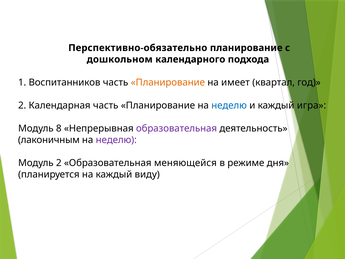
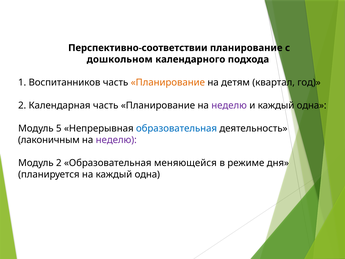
Перспективно-обязательно: Перспективно-обязательно -> Перспективно-соответствии
имеет: имеет -> детям
неделю at (229, 105) colour: blue -> purple
и каждый игра: игра -> одна
8: 8 -> 5
образовательная at (177, 128) colour: purple -> blue
на каждый виду: виду -> одна
